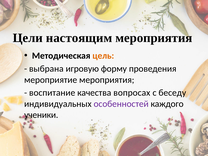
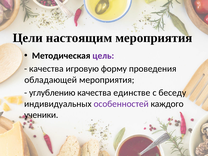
цель colour: orange -> purple
выбрана at (46, 69): выбрана -> качества
мероприятие: мероприятие -> обладающей
воспитание: воспитание -> углублению
вопросах: вопросах -> единстве
